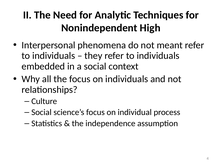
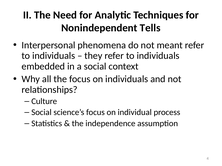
High: High -> Tells
